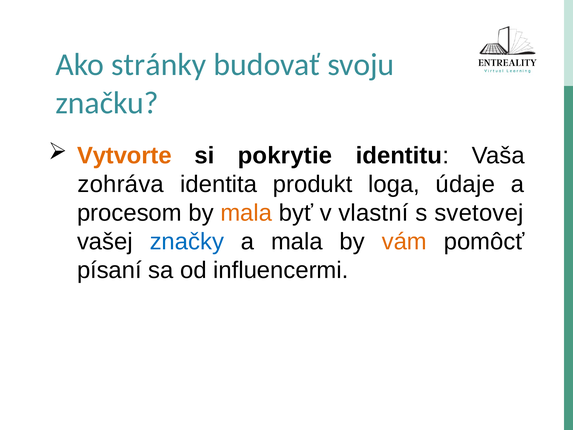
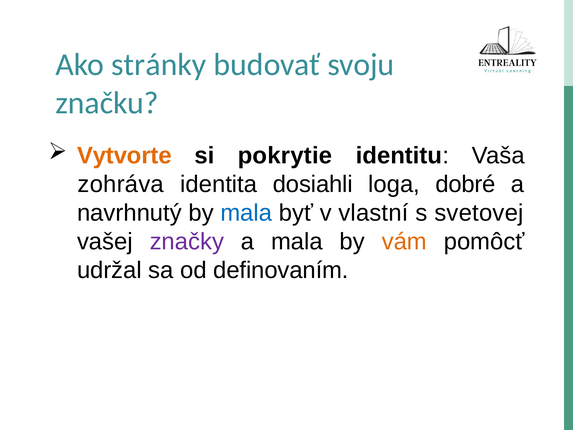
produkt: produkt -> dosiahli
údaje: údaje -> dobré
procesom: procesom -> navrhnutý
mala at (246, 213) colour: orange -> blue
značky colour: blue -> purple
písaní: písaní -> udržal
influencermi: influencermi -> definovaním
